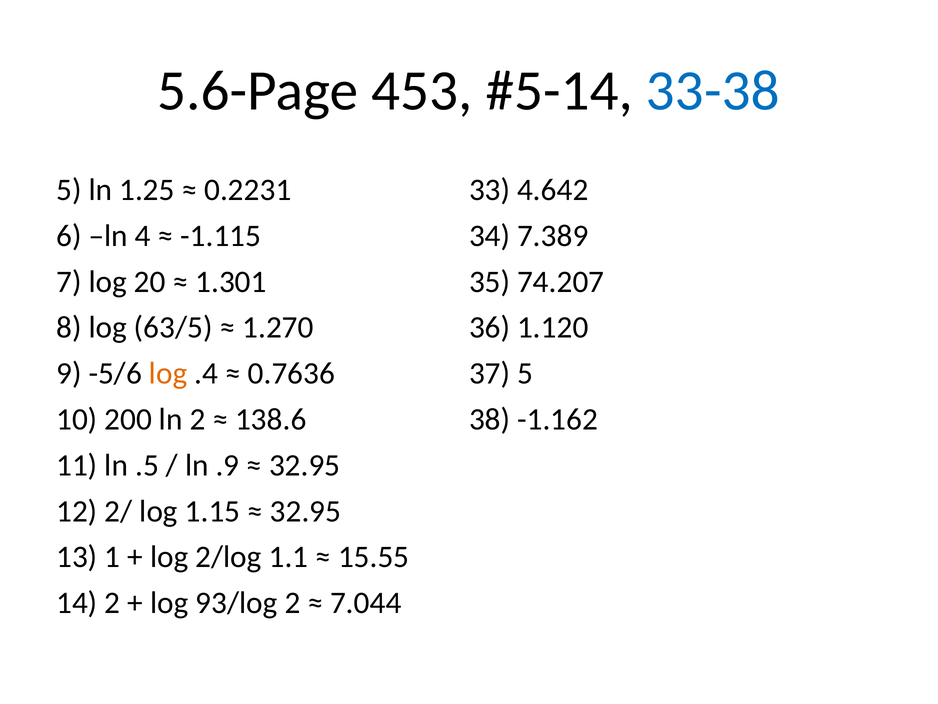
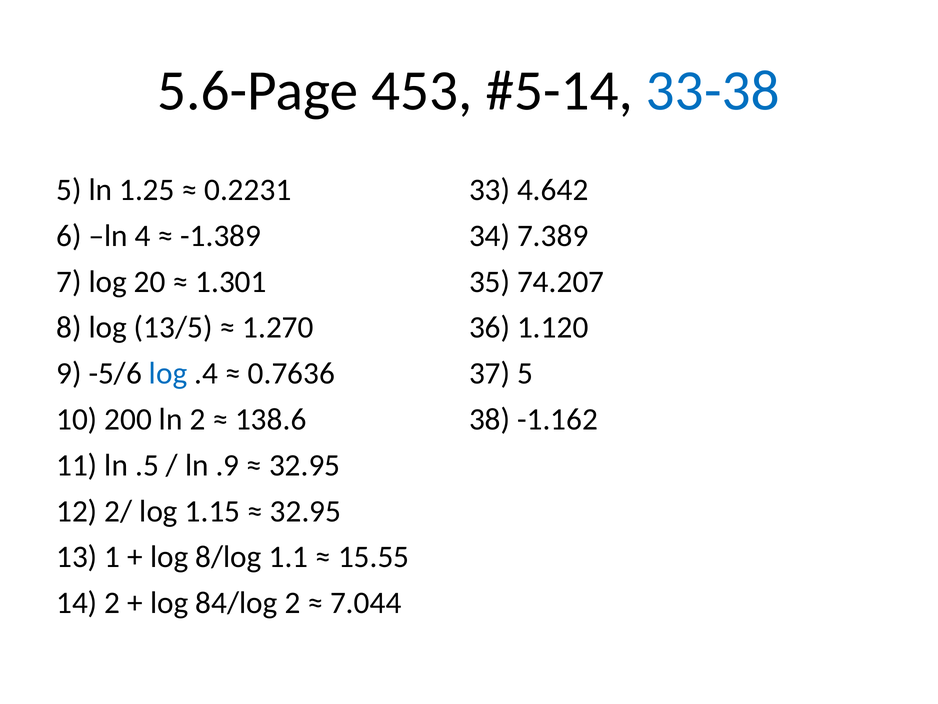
-1.115: -1.115 -> -1.389
63/5: 63/5 -> 13/5
log at (168, 373) colour: orange -> blue
2/log: 2/log -> 8/log
93/log: 93/log -> 84/log
